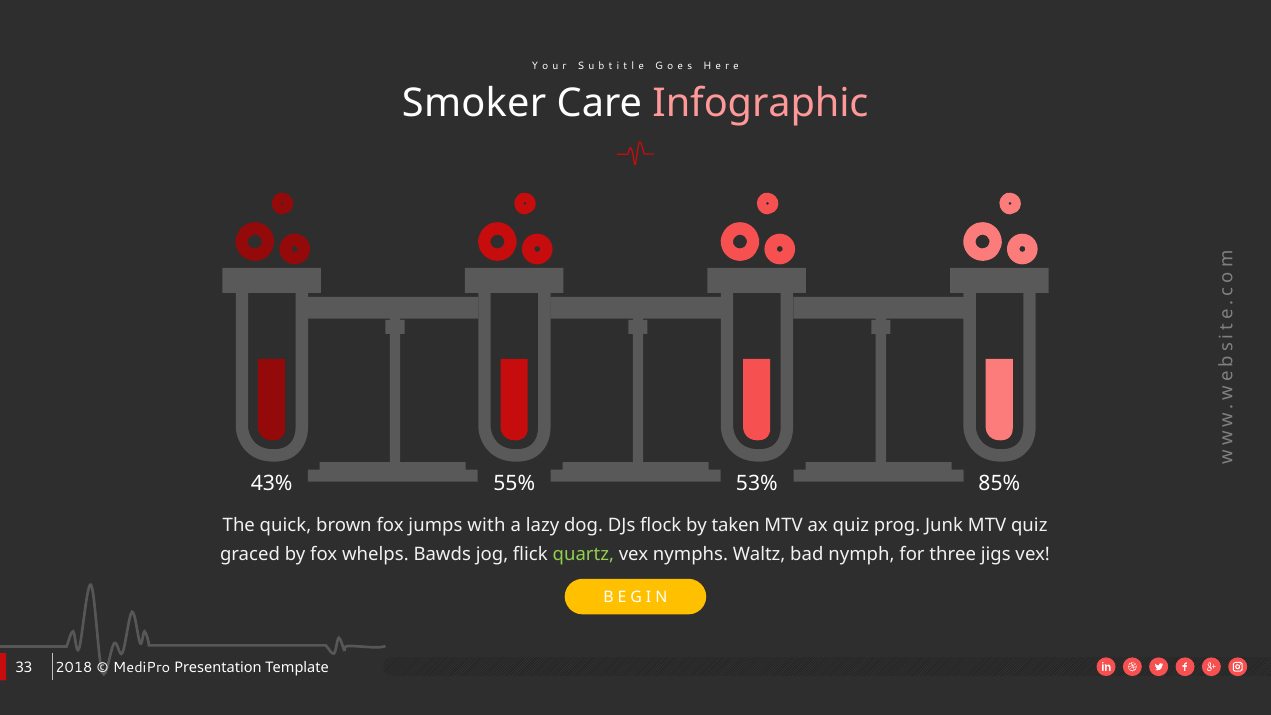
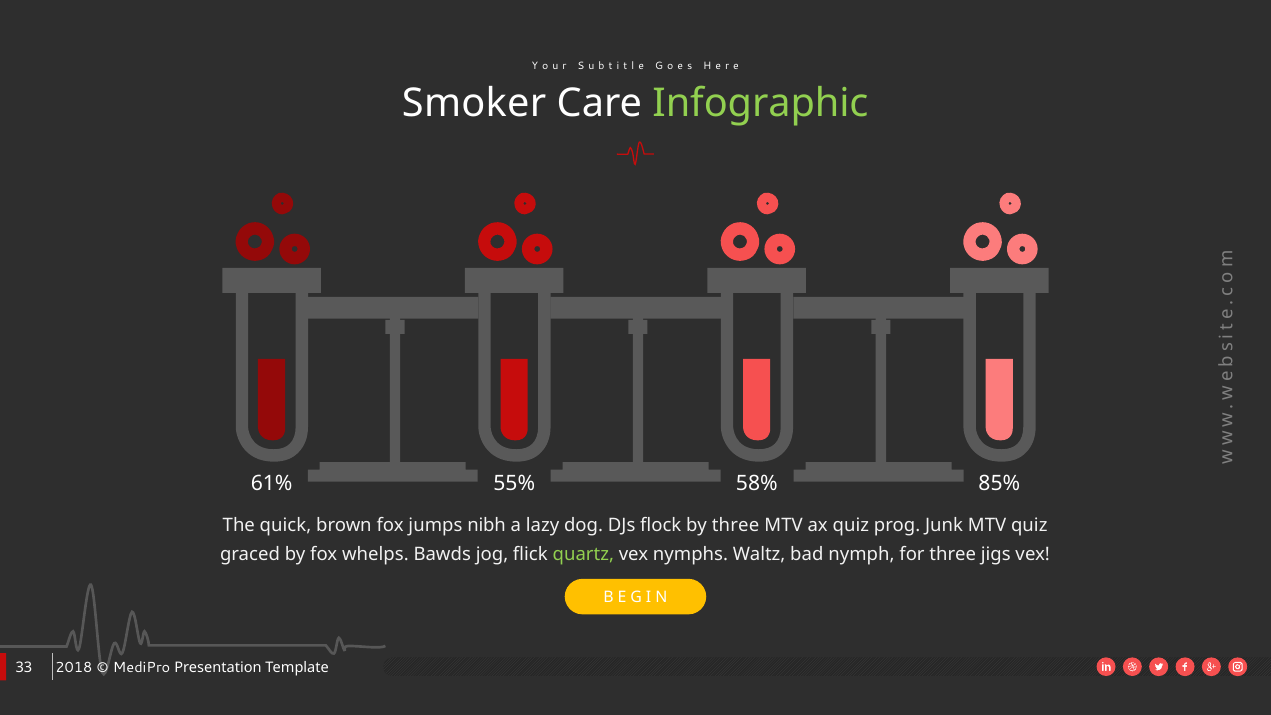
Infographic colour: pink -> light green
43%: 43% -> 61%
53%: 53% -> 58%
with: with -> nibh
by taken: taken -> three
